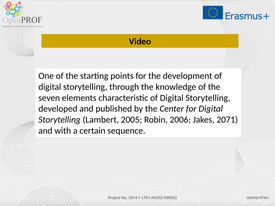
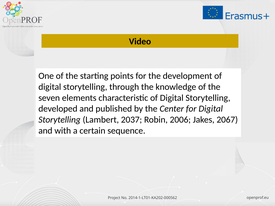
2005: 2005 -> 2037
2071: 2071 -> 2067
